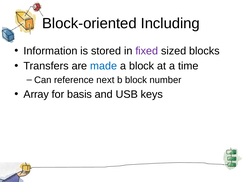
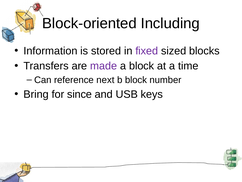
made colour: blue -> purple
Array: Array -> Bring
basis: basis -> since
